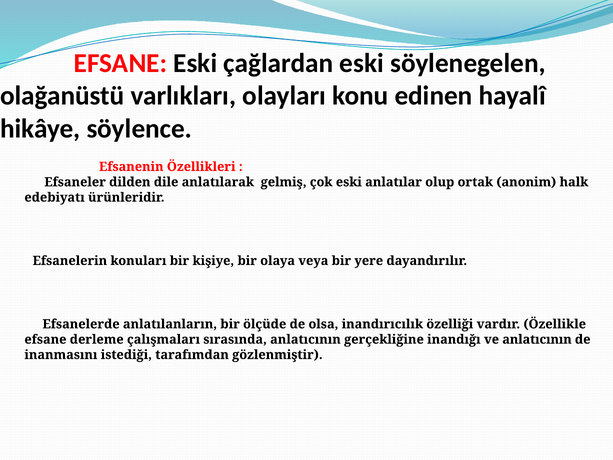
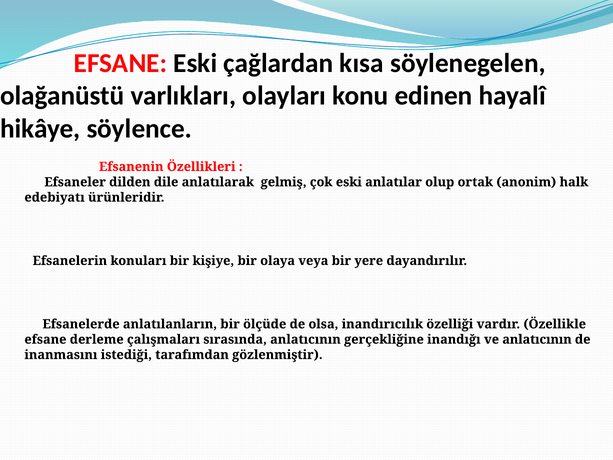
çağlardan eski: eski -> kısa
